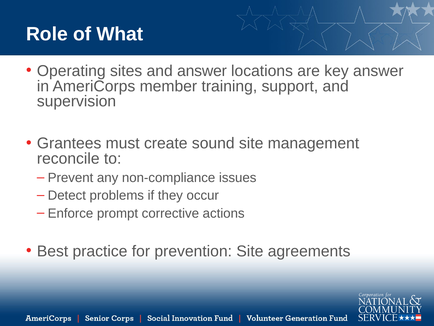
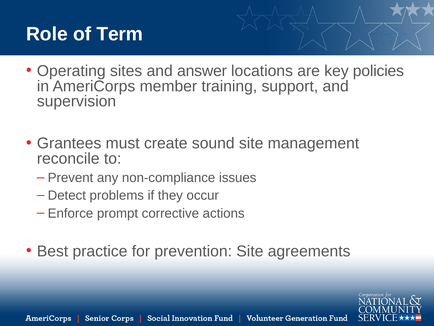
What: What -> Term
key answer: answer -> policies
